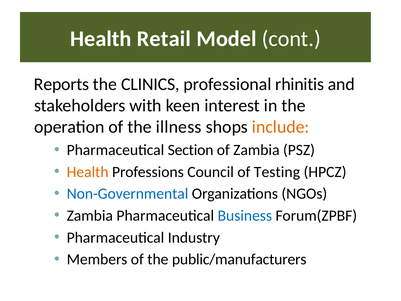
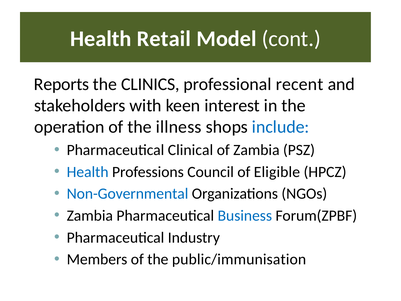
rhinitis: rhinitis -> recent
include colour: orange -> blue
Section: Section -> Clinical
Health at (88, 172) colour: orange -> blue
Testing: Testing -> Eligible
public/manufacturers: public/manufacturers -> public/immunisation
